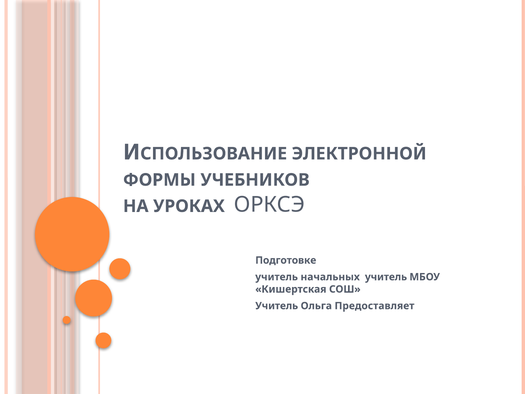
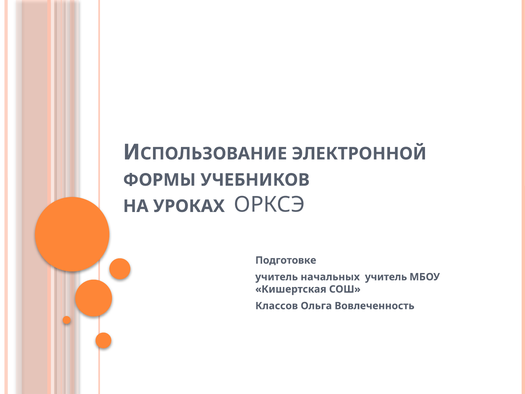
Учитель at (277, 306): Учитель -> Классов
Предоставляет: Предоставляет -> Вовлеченность
